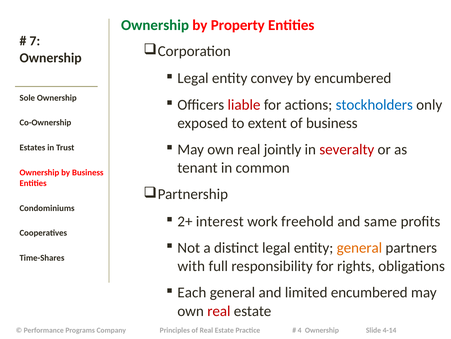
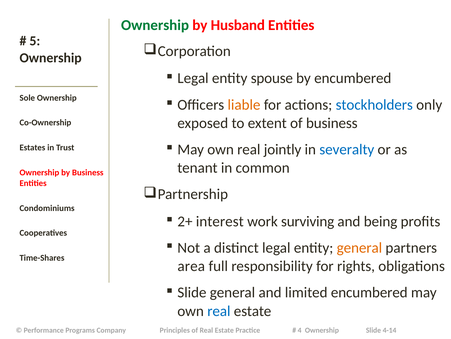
Property: Property -> Husband
7: 7 -> 5
convey: convey -> spouse
liable colour: red -> orange
severalty colour: red -> blue
freehold: freehold -> surviving
same: same -> being
with: with -> area
Each at (192, 292): Each -> Slide
real at (219, 310) colour: red -> blue
